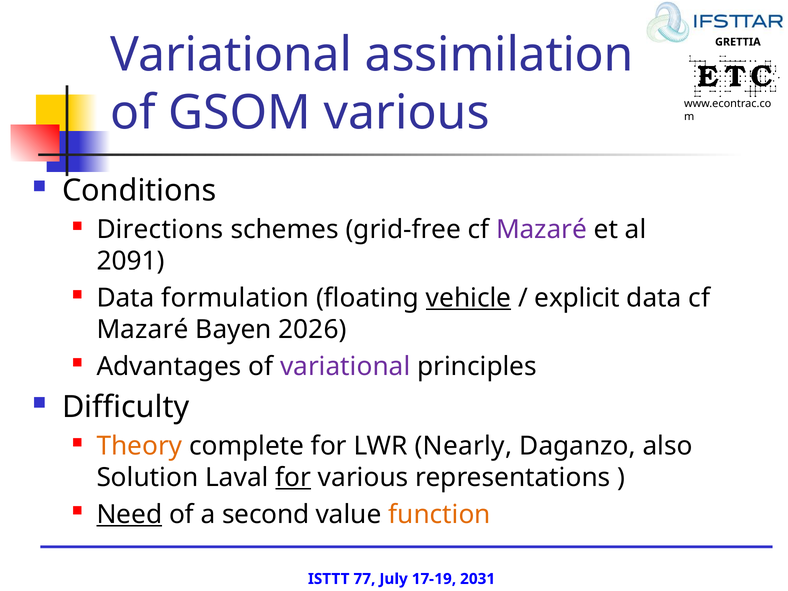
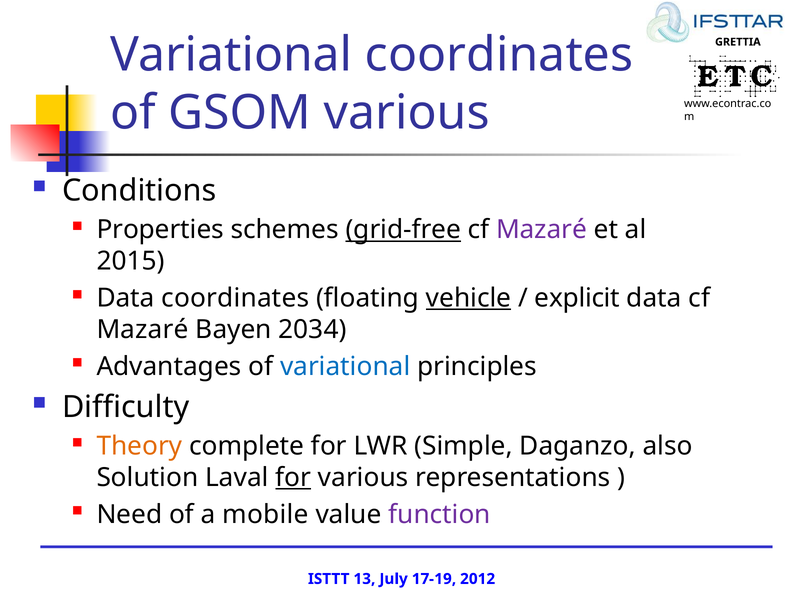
Variational assimilation: assimilation -> coordinates
Directions: Directions -> Properties
grid-free underline: none -> present
2091: 2091 -> 2015
Data formulation: formulation -> coordinates
2026: 2026 -> 2034
variational at (345, 366) colour: purple -> blue
Nearly: Nearly -> Simple
Need underline: present -> none
second: second -> mobile
function colour: orange -> purple
77: 77 -> 13
2031: 2031 -> 2012
